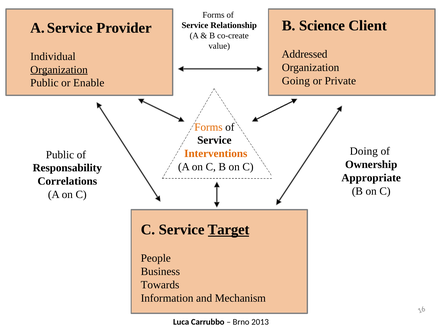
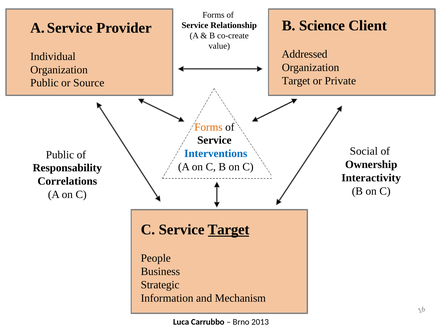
Organization at (59, 70) underline: present -> none
Going at (296, 81): Going -> Target
Enable: Enable -> Source
Doing: Doing -> Social
Interventions colour: orange -> blue
Appropriate: Appropriate -> Interactivity
Towards: Towards -> Strategic
